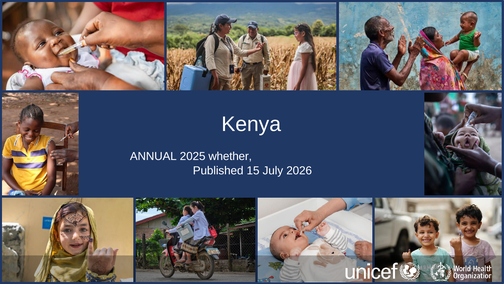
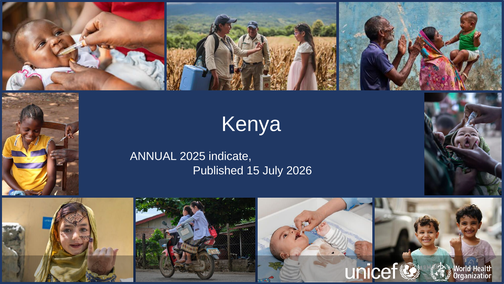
whether: whether -> indicate
